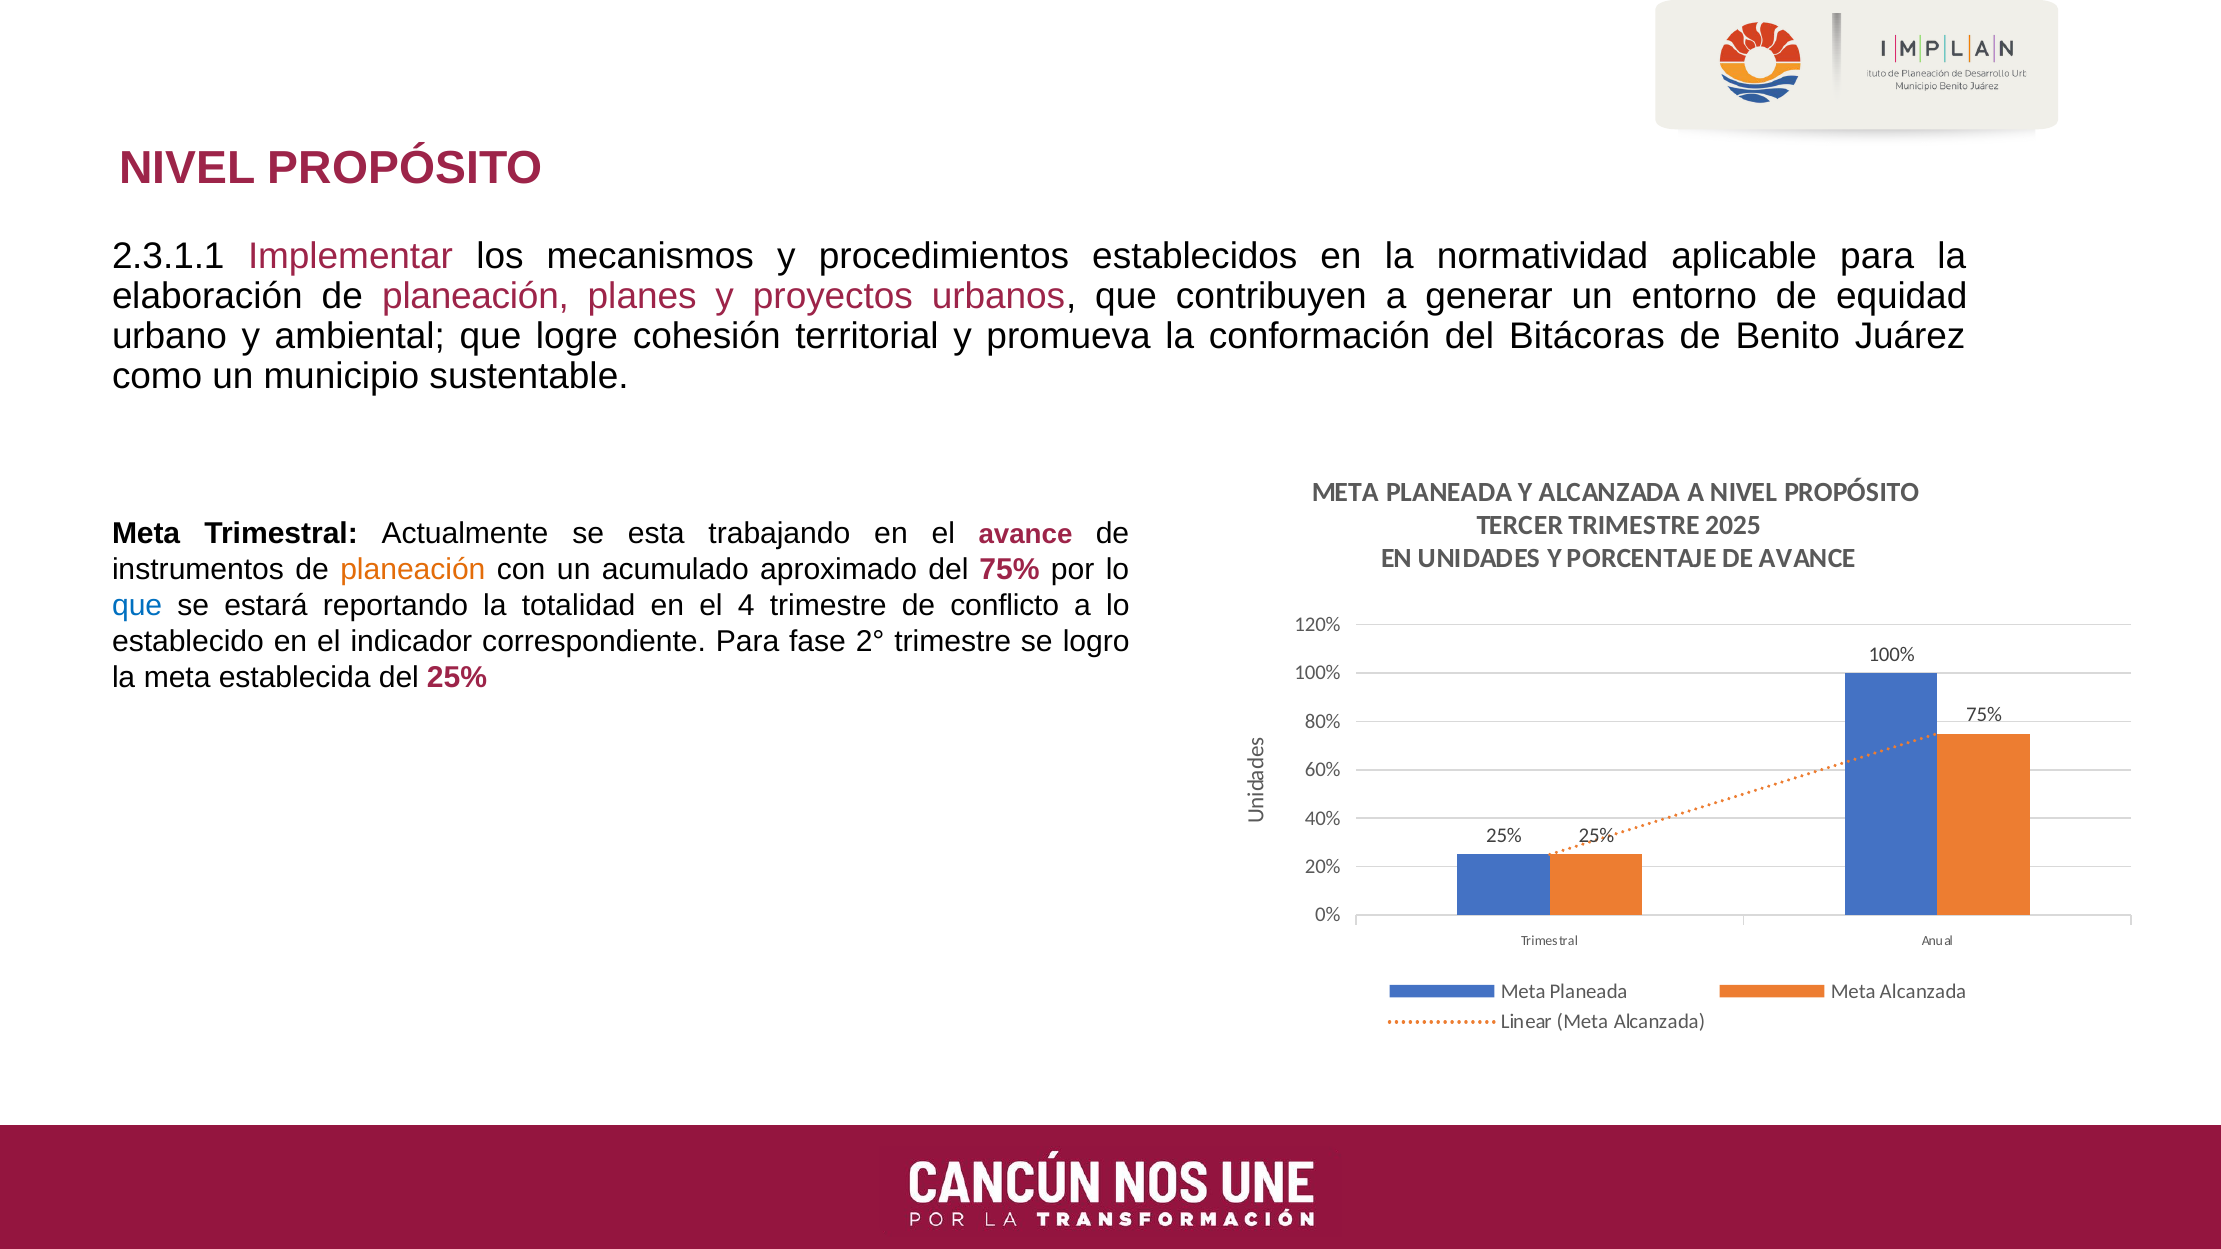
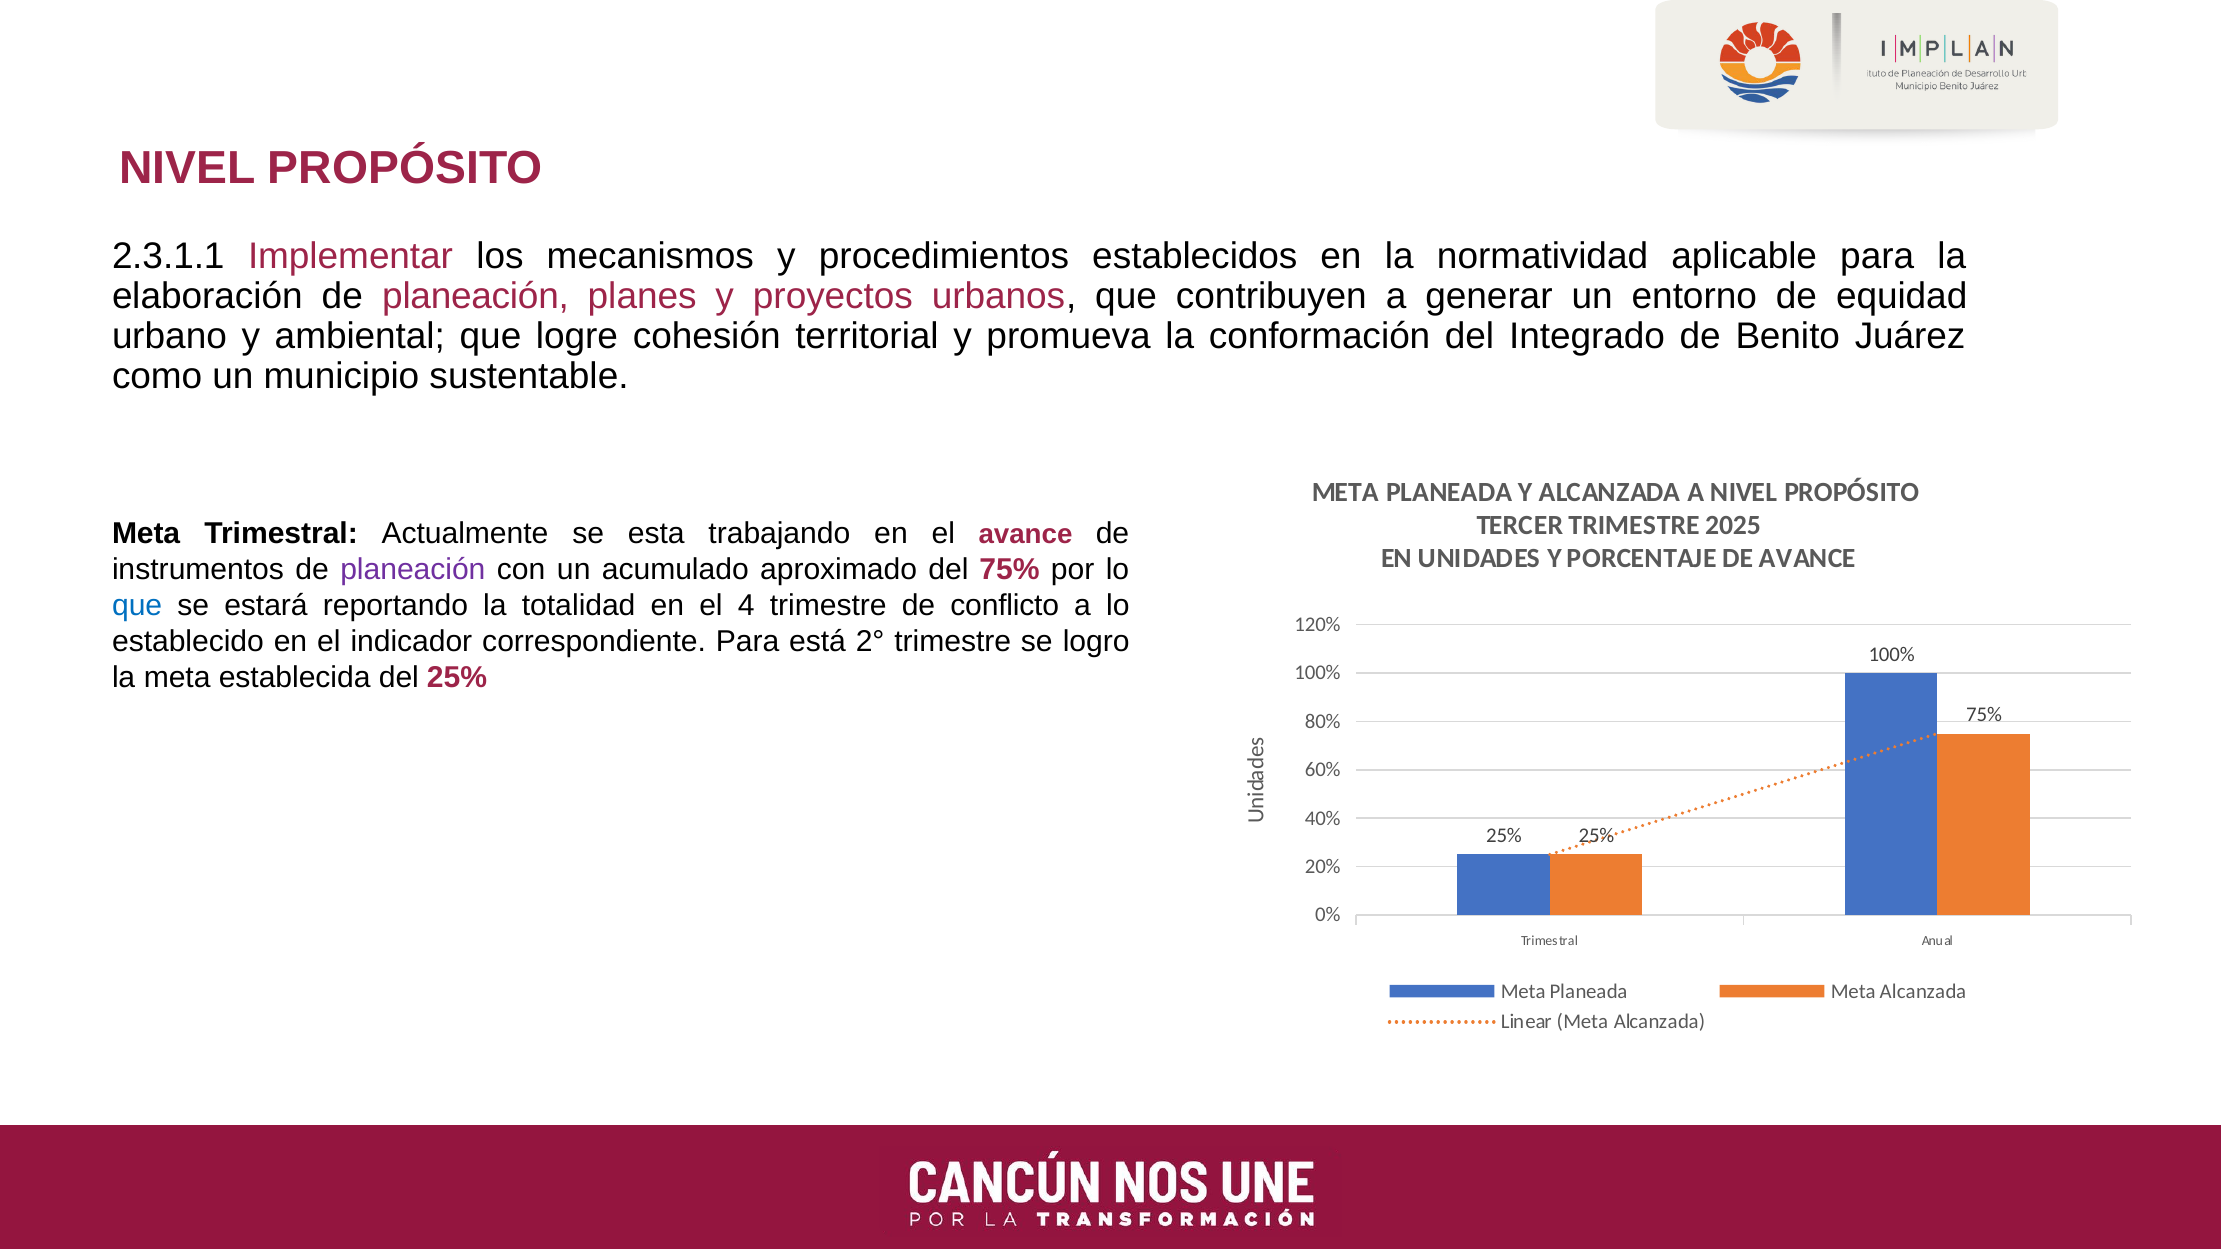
Bitácoras: Bitácoras -> Integrado
planeación at (413, 570) colour: orange -> purple
fase: fase -> está
